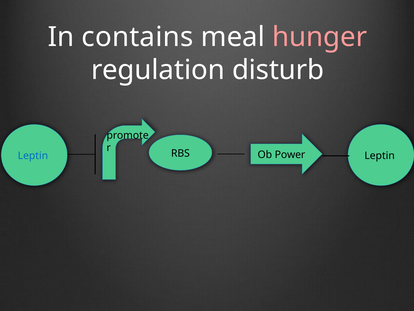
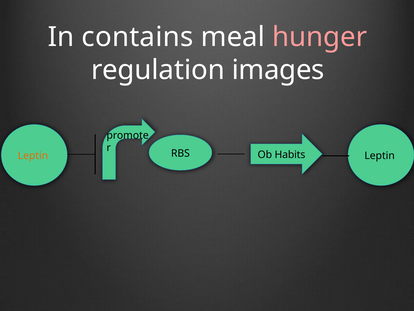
disturb: disturb -> images
Power: Power -> Habits
Leptin at (33, 155) colour: blue -> orange
